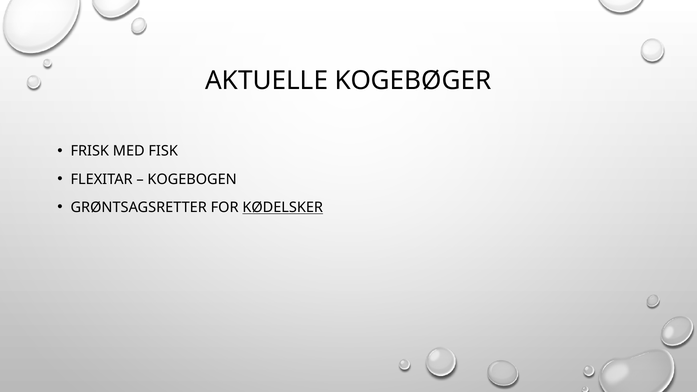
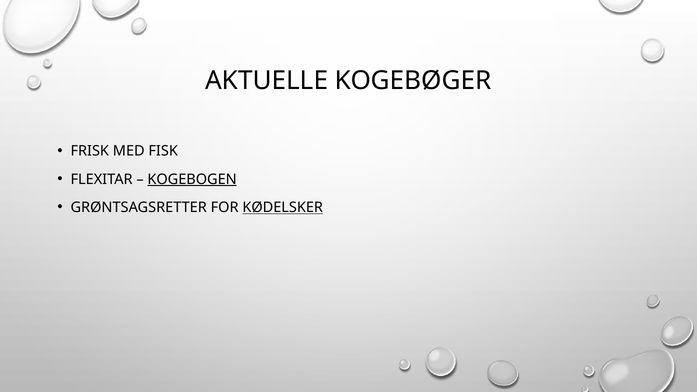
KOGEBOGEN underline: none -> present
